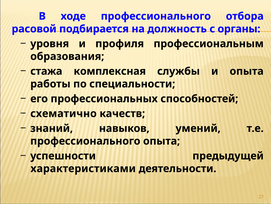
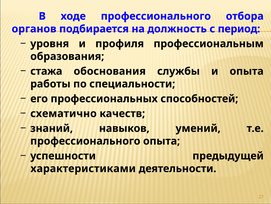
расовой: расовой -> органов
органы: органы -> период
комплексная: комплексная -> обоснования
